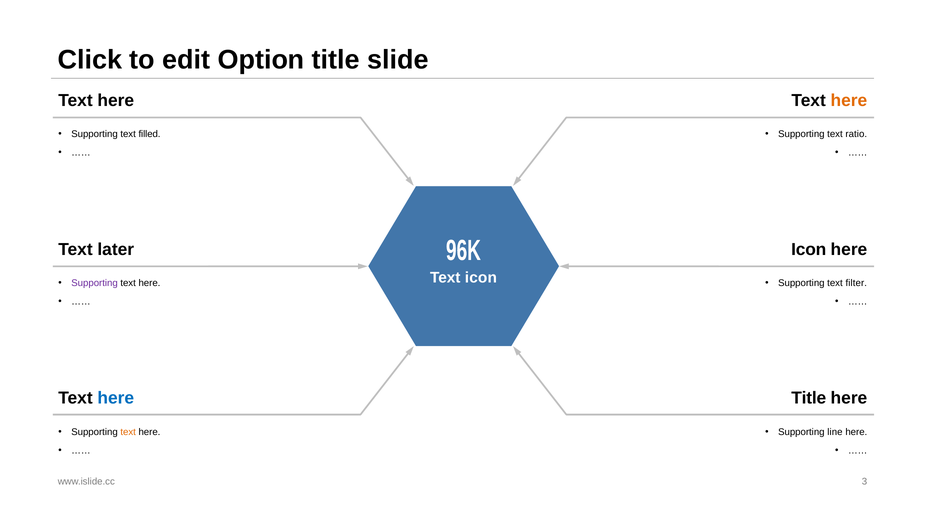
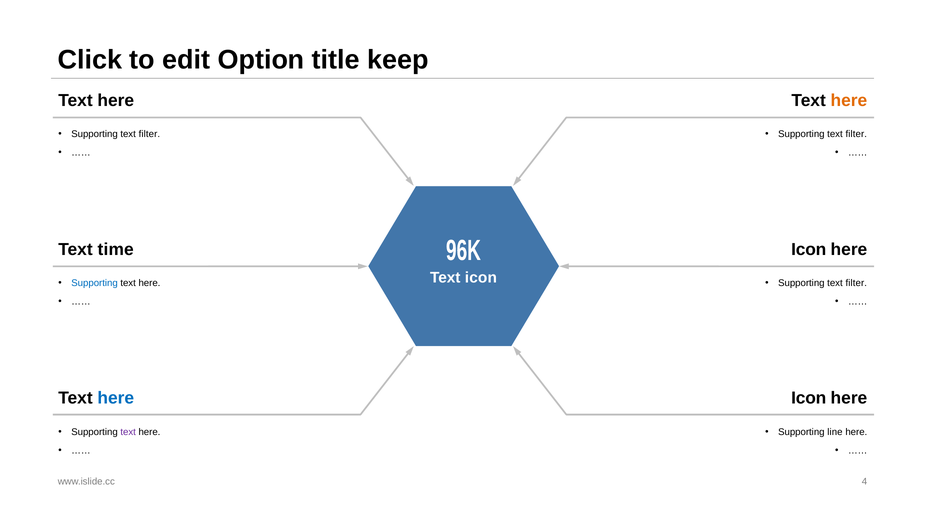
slide: slide -> keep
filled at (150, 134): filled -> filter
ratio at (856, 134): ratio -> filter
later: later -> time
Supporting at (95, 283) colour: purple -> blue
Title at (809, 398): Title -> Icon
text at (128, 432) colour: orange -> purple
3: 3 -> 4
